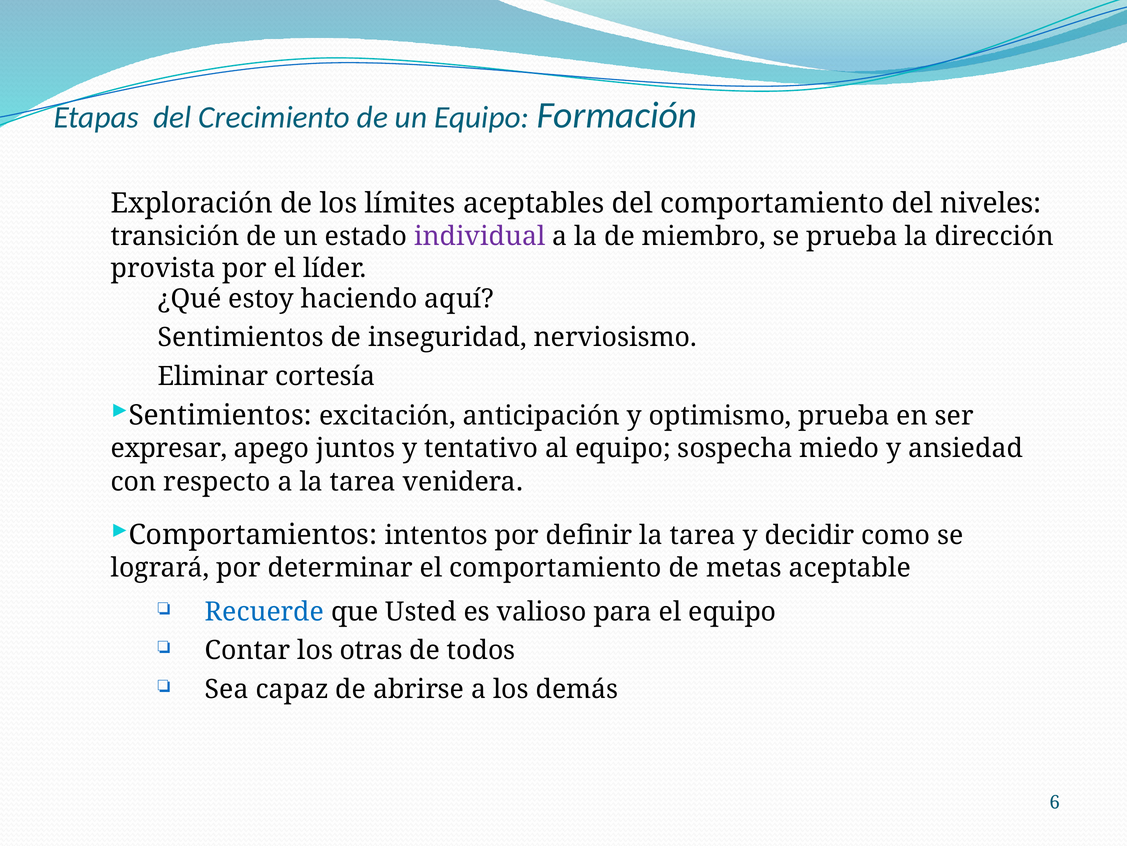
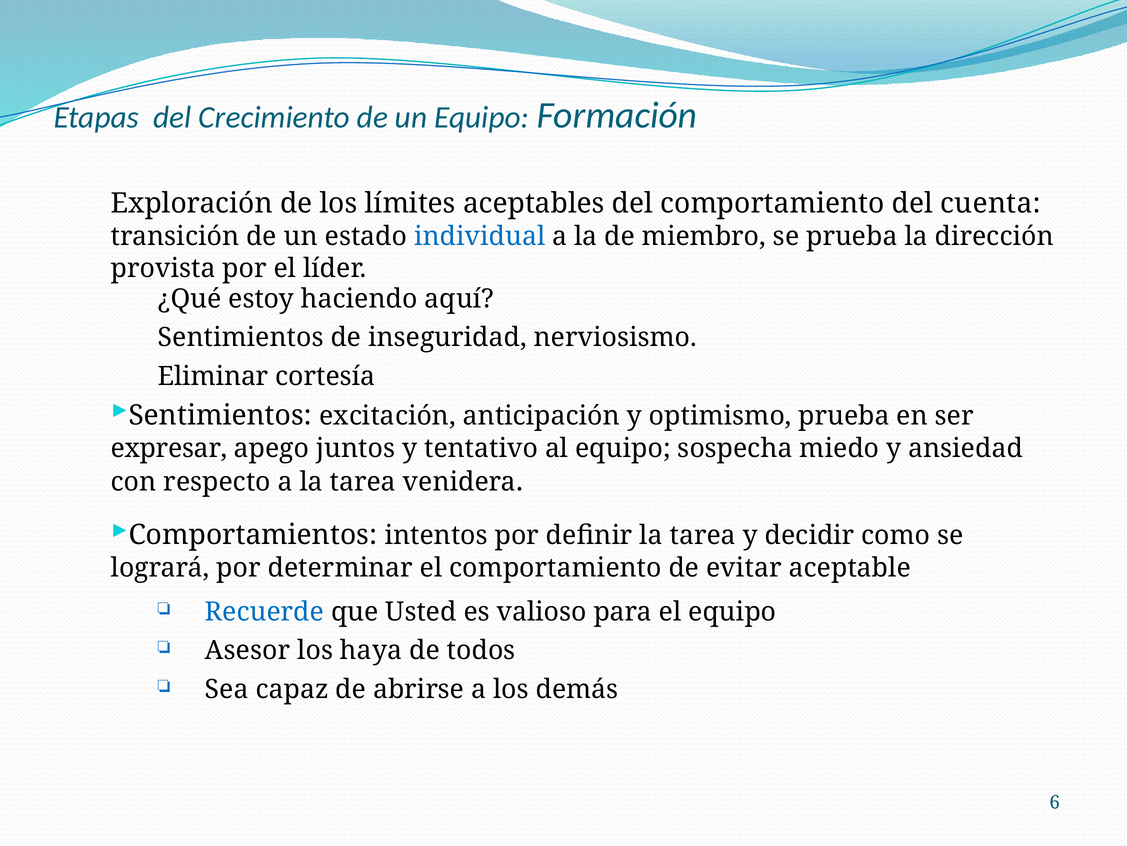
niveles: niveles -> cuenta
individual colour: purple -> blue
metas: metas -> evitar
Contar: Contar -> Asesor
otras: otras -> haya
